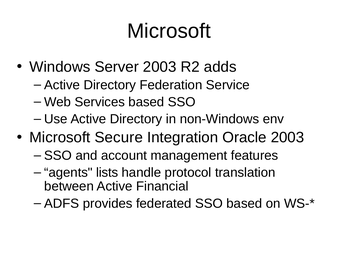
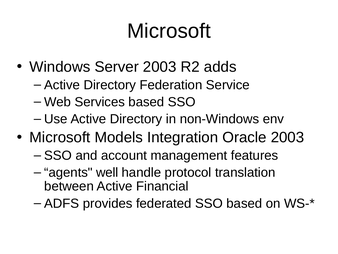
Secure: Secure -> Models
lists: lists -> well
